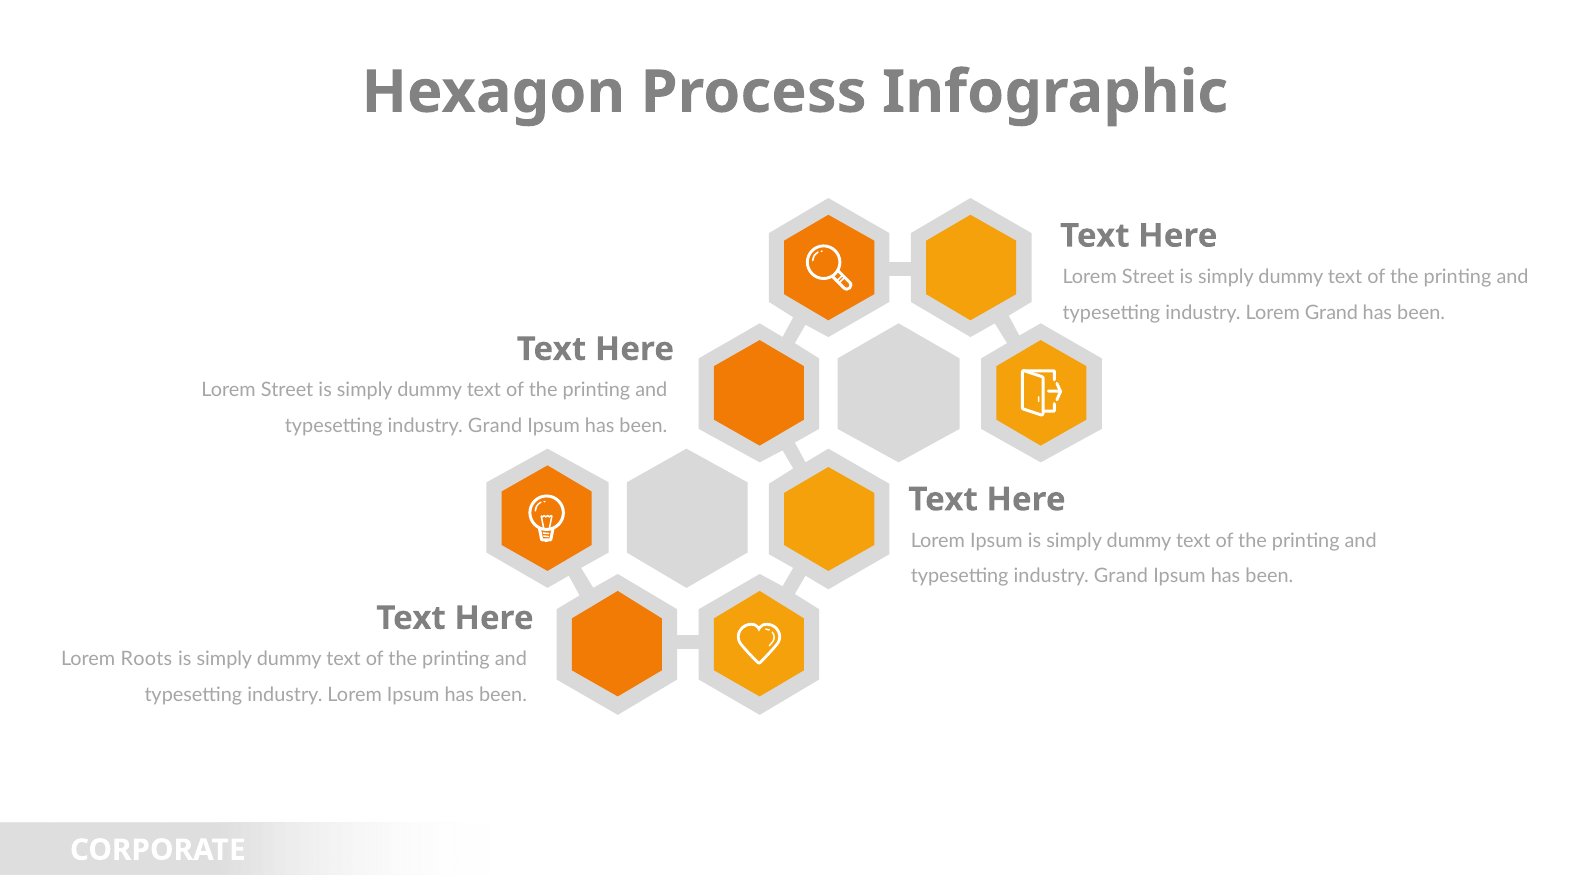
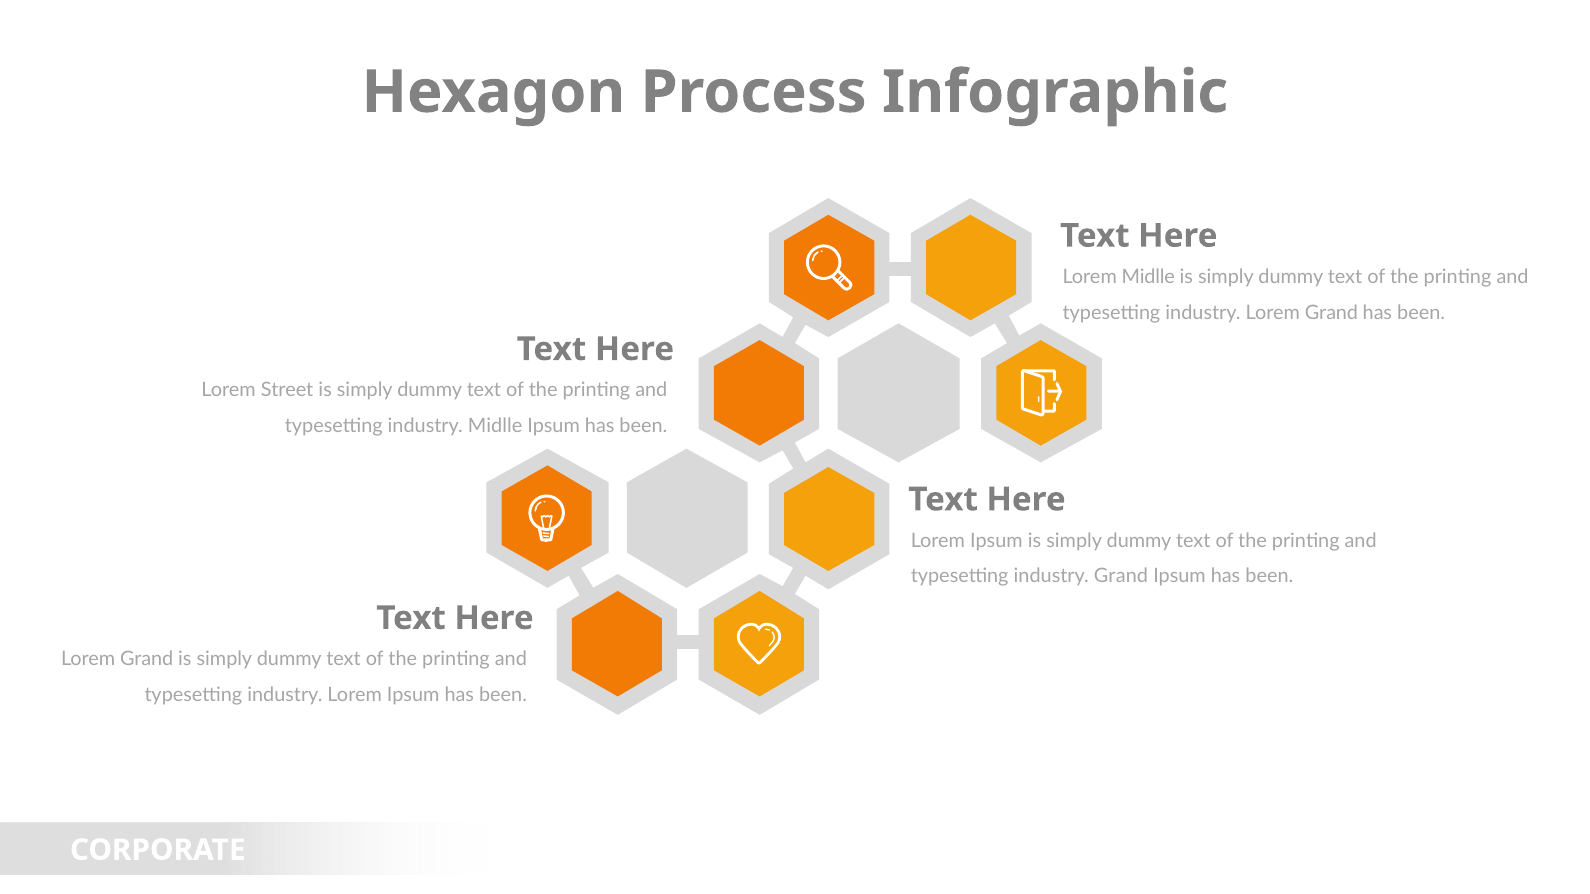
Street at (1148, 277): Street -> Midlle
Grand at (495, 426): Grand -> Midlle
Roots at (146, 659): Roots -> Grand
